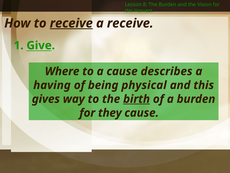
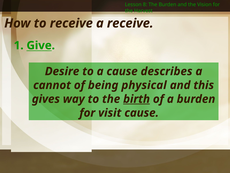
receive at (71, 23) underline: present -> none
Where: Where -> Desire
having: having -> cannot
they: they -> visit
